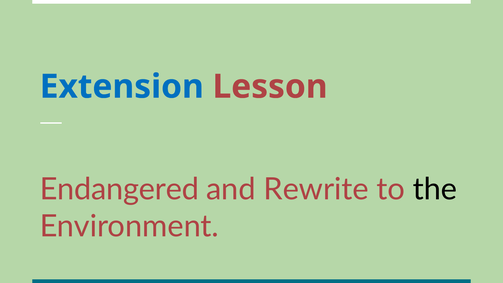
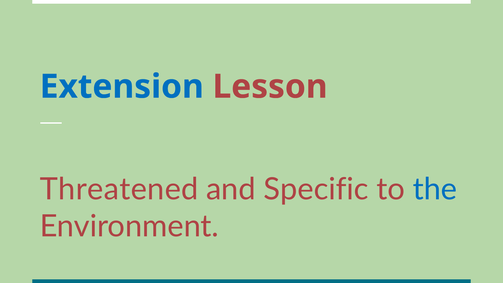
Endangered: Endangered -> Threatened
Rewrite: Rewrite -> Specific
the colour: black -> blue
